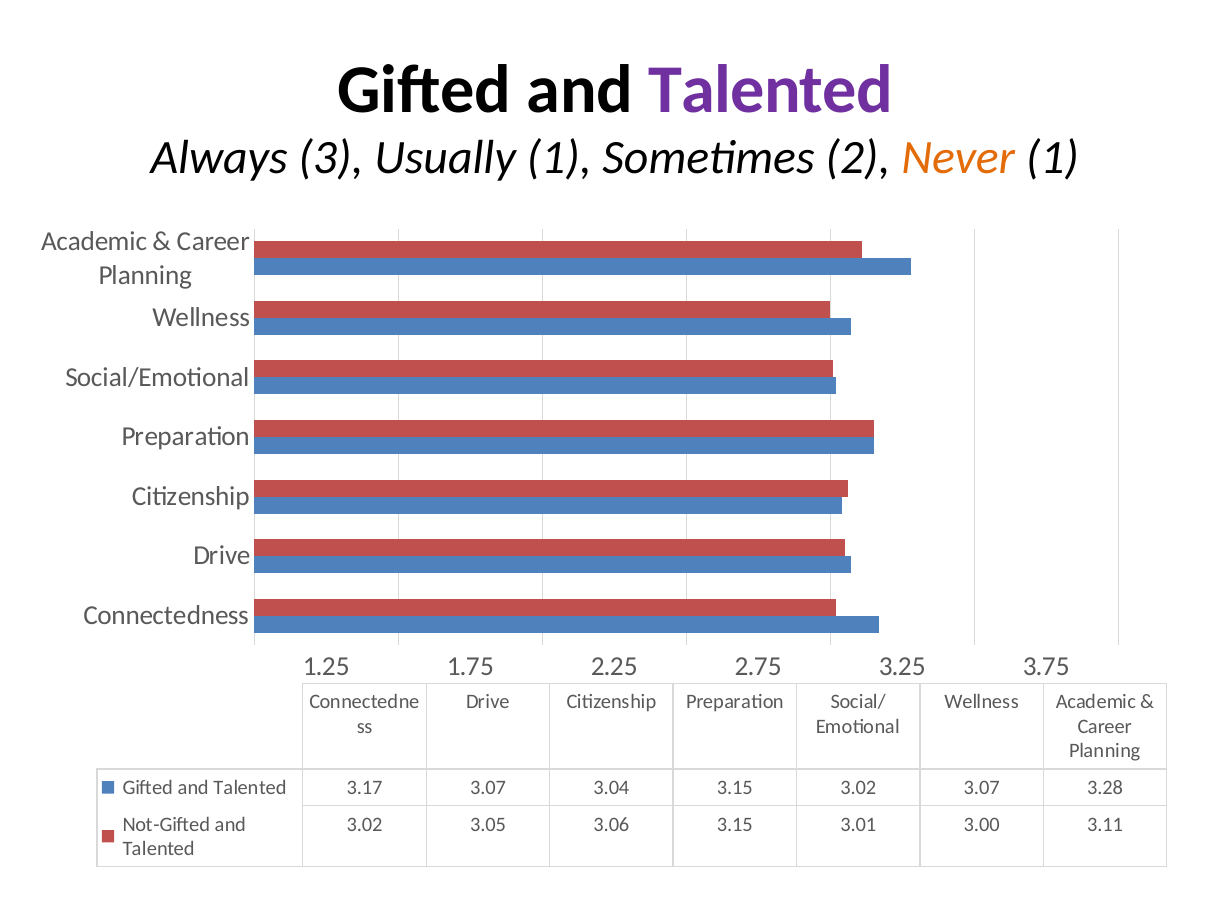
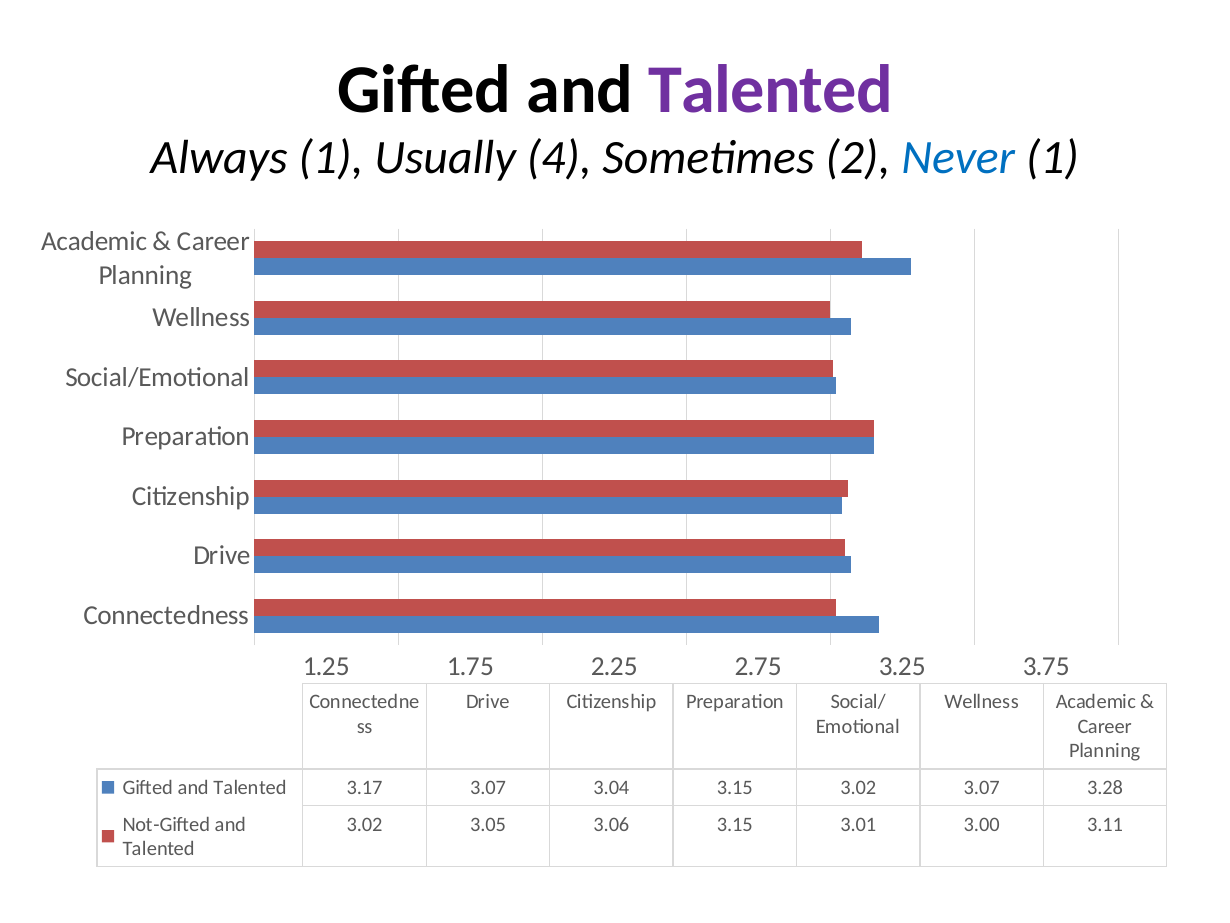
Always 3: 3 -> 1
Usually 1: 1 -> 4
Never colour: orange -> blue
